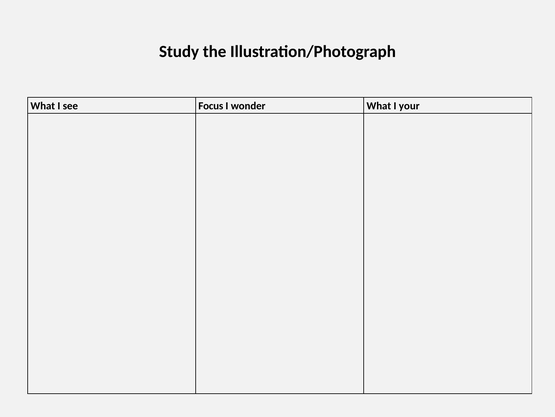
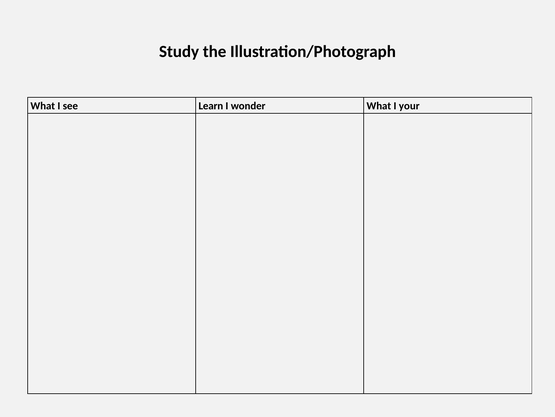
Focus: Focus -> Learn
